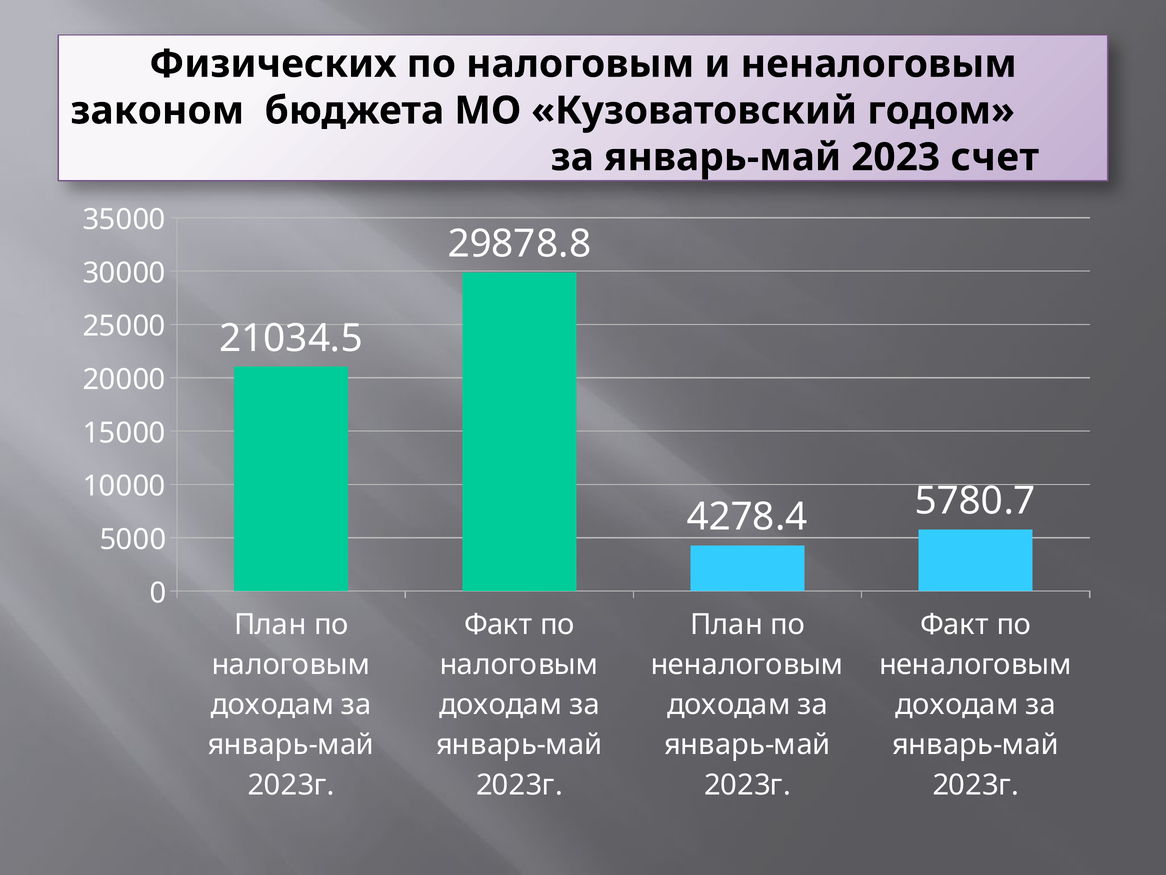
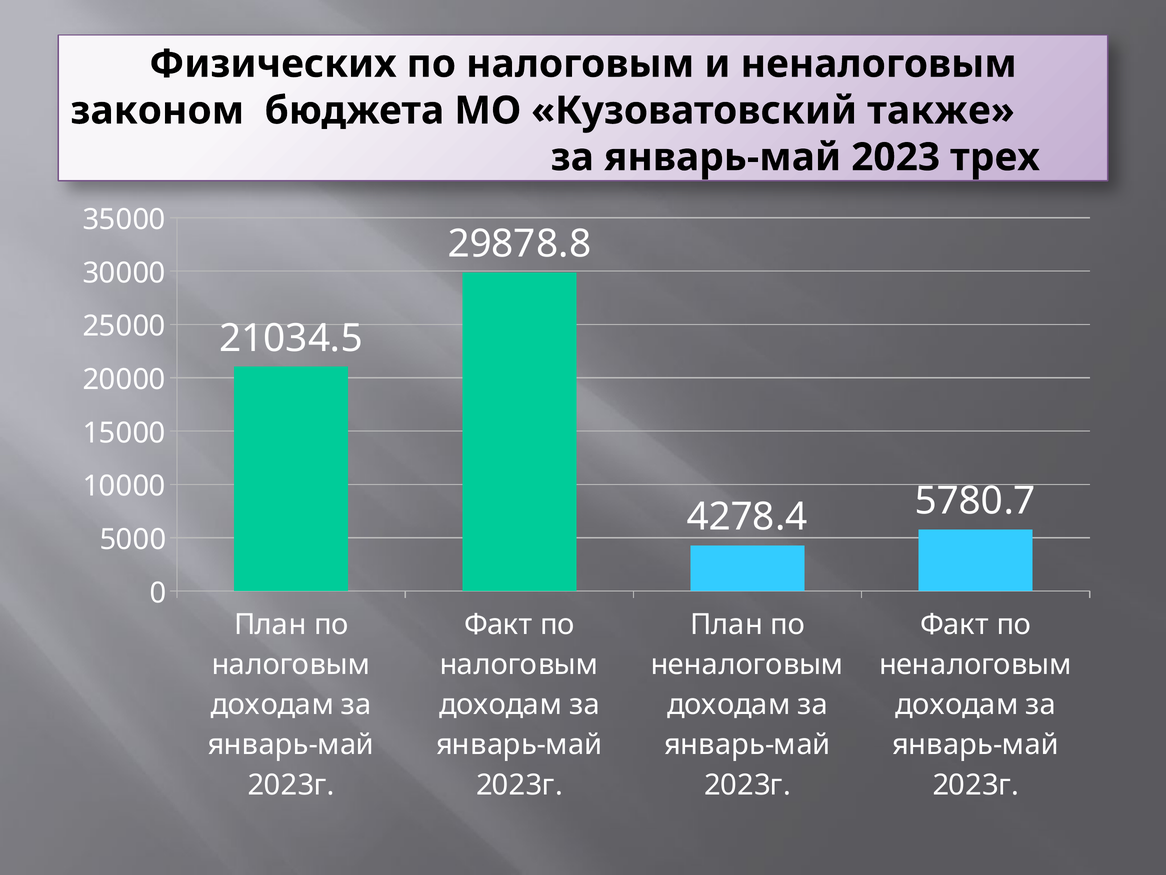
годом: годом -> также
счет: счет -> трех
